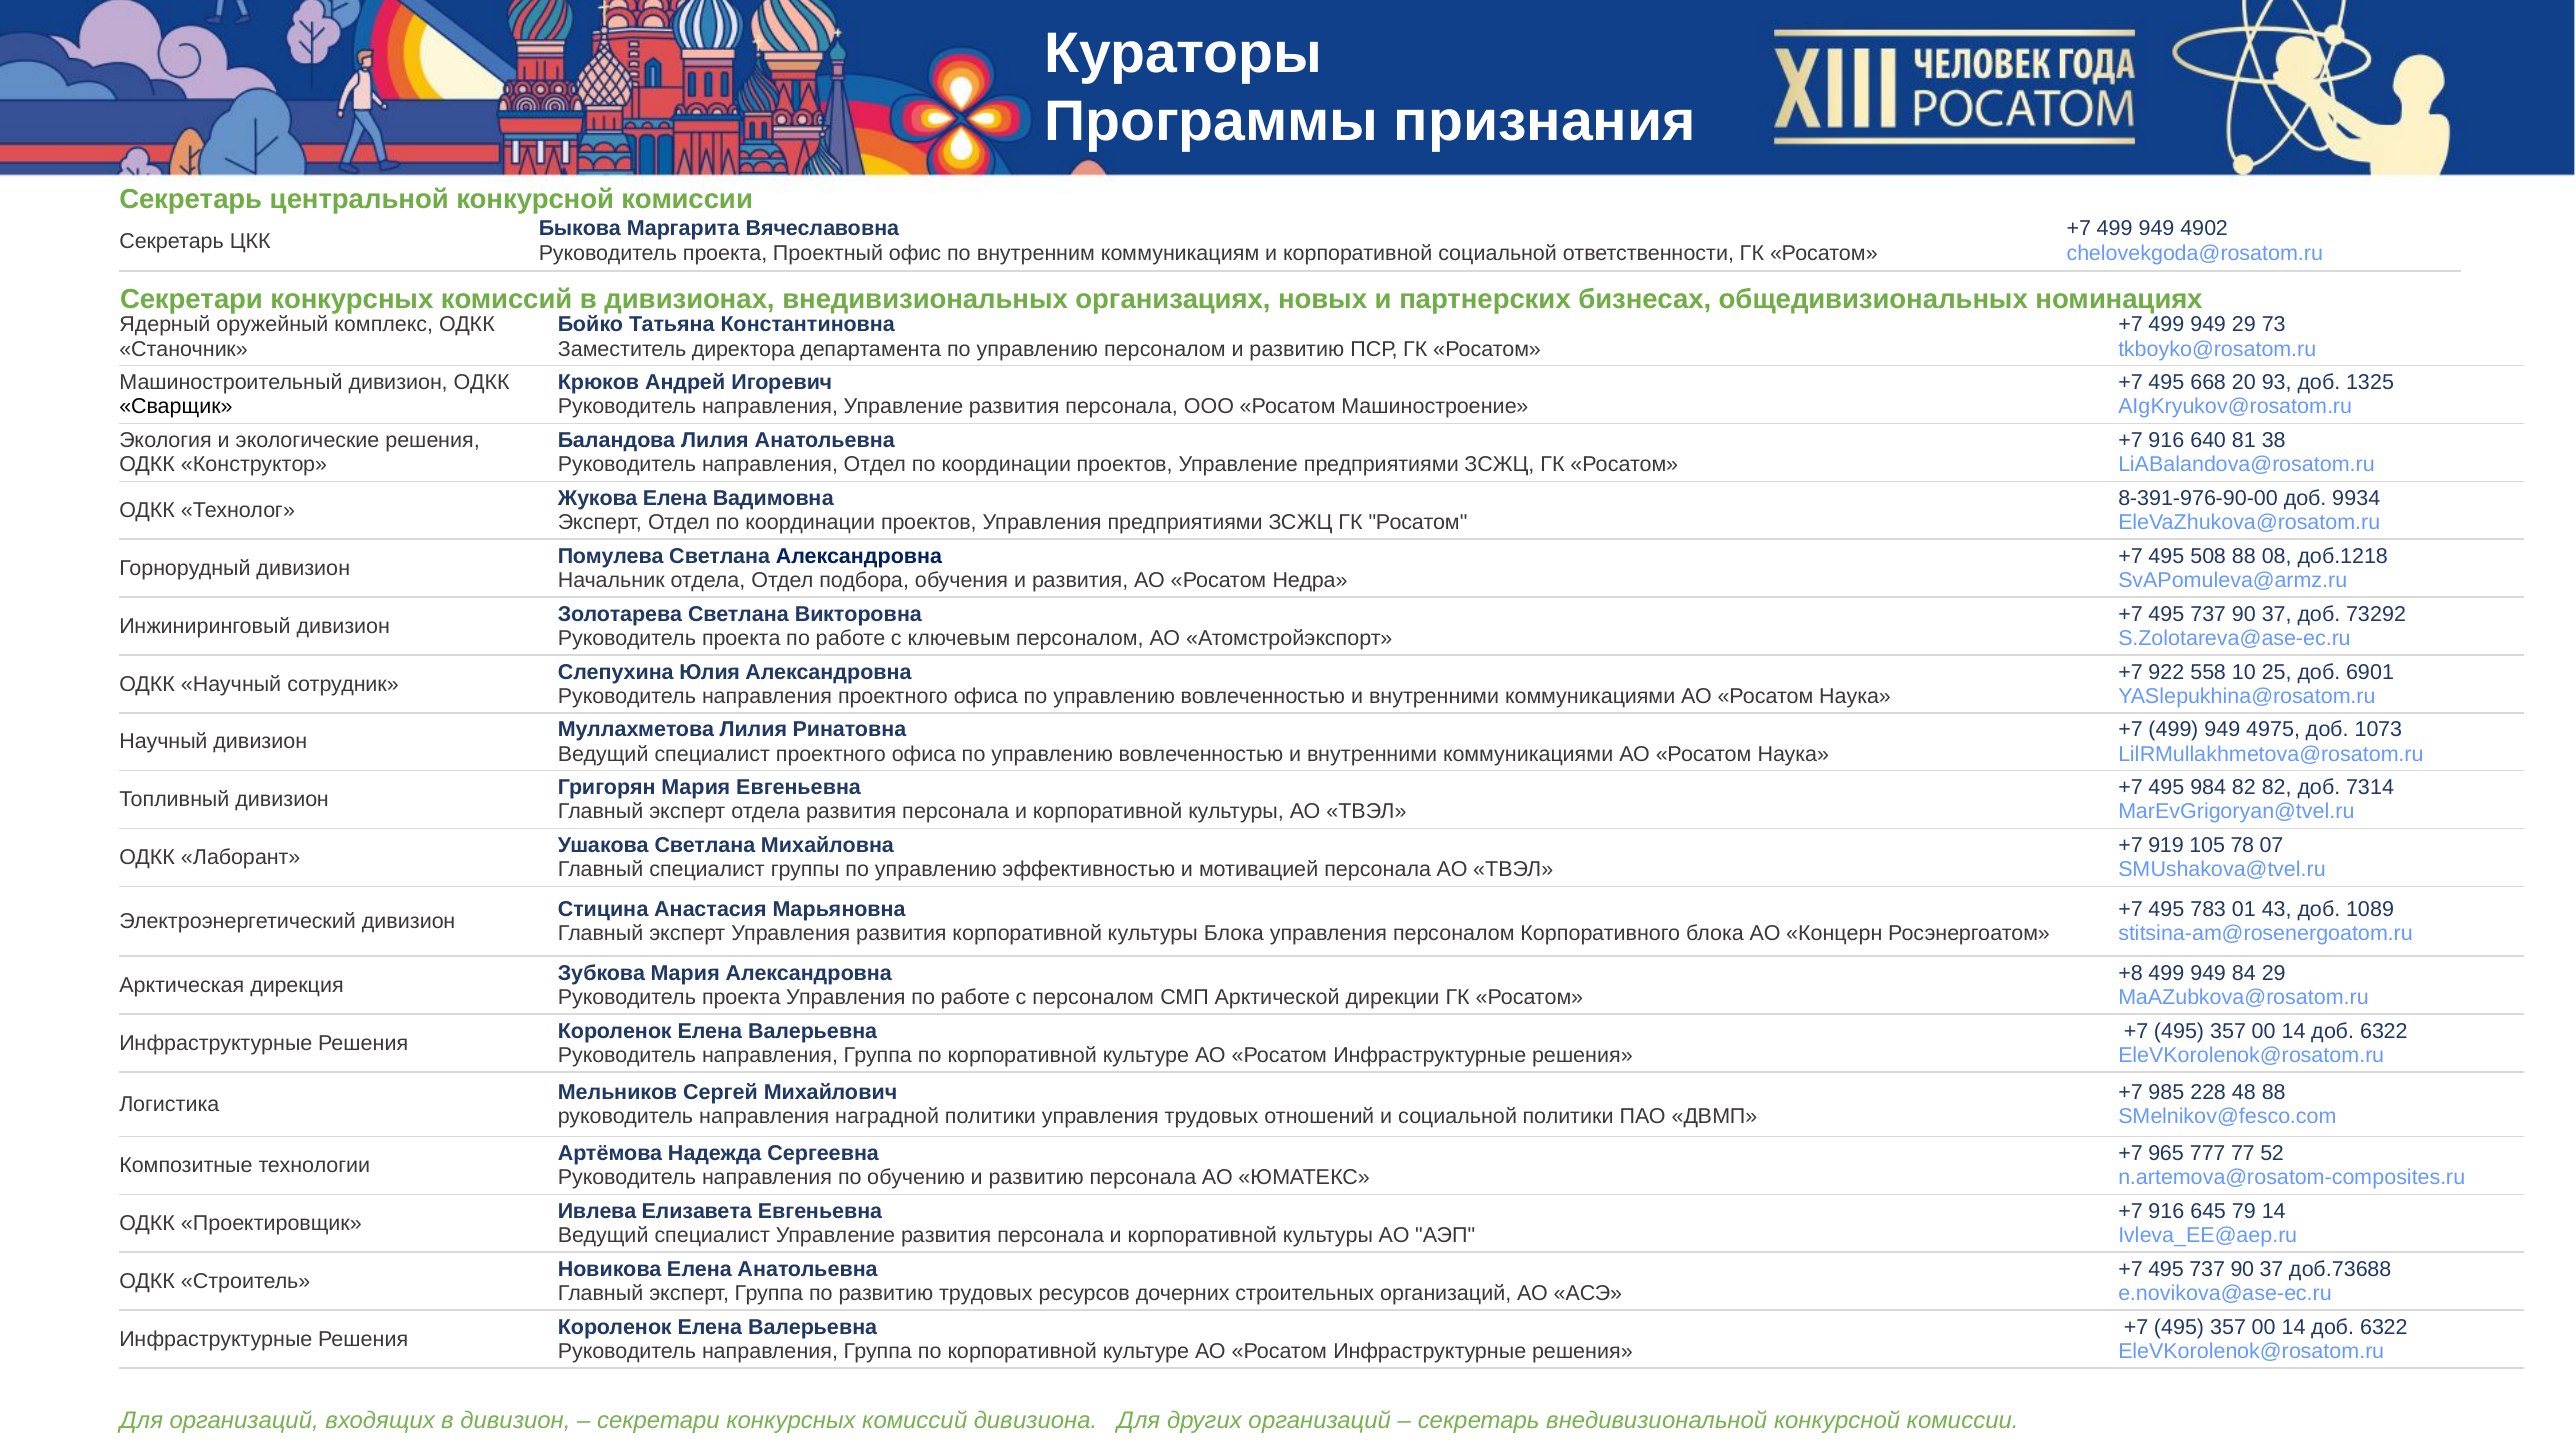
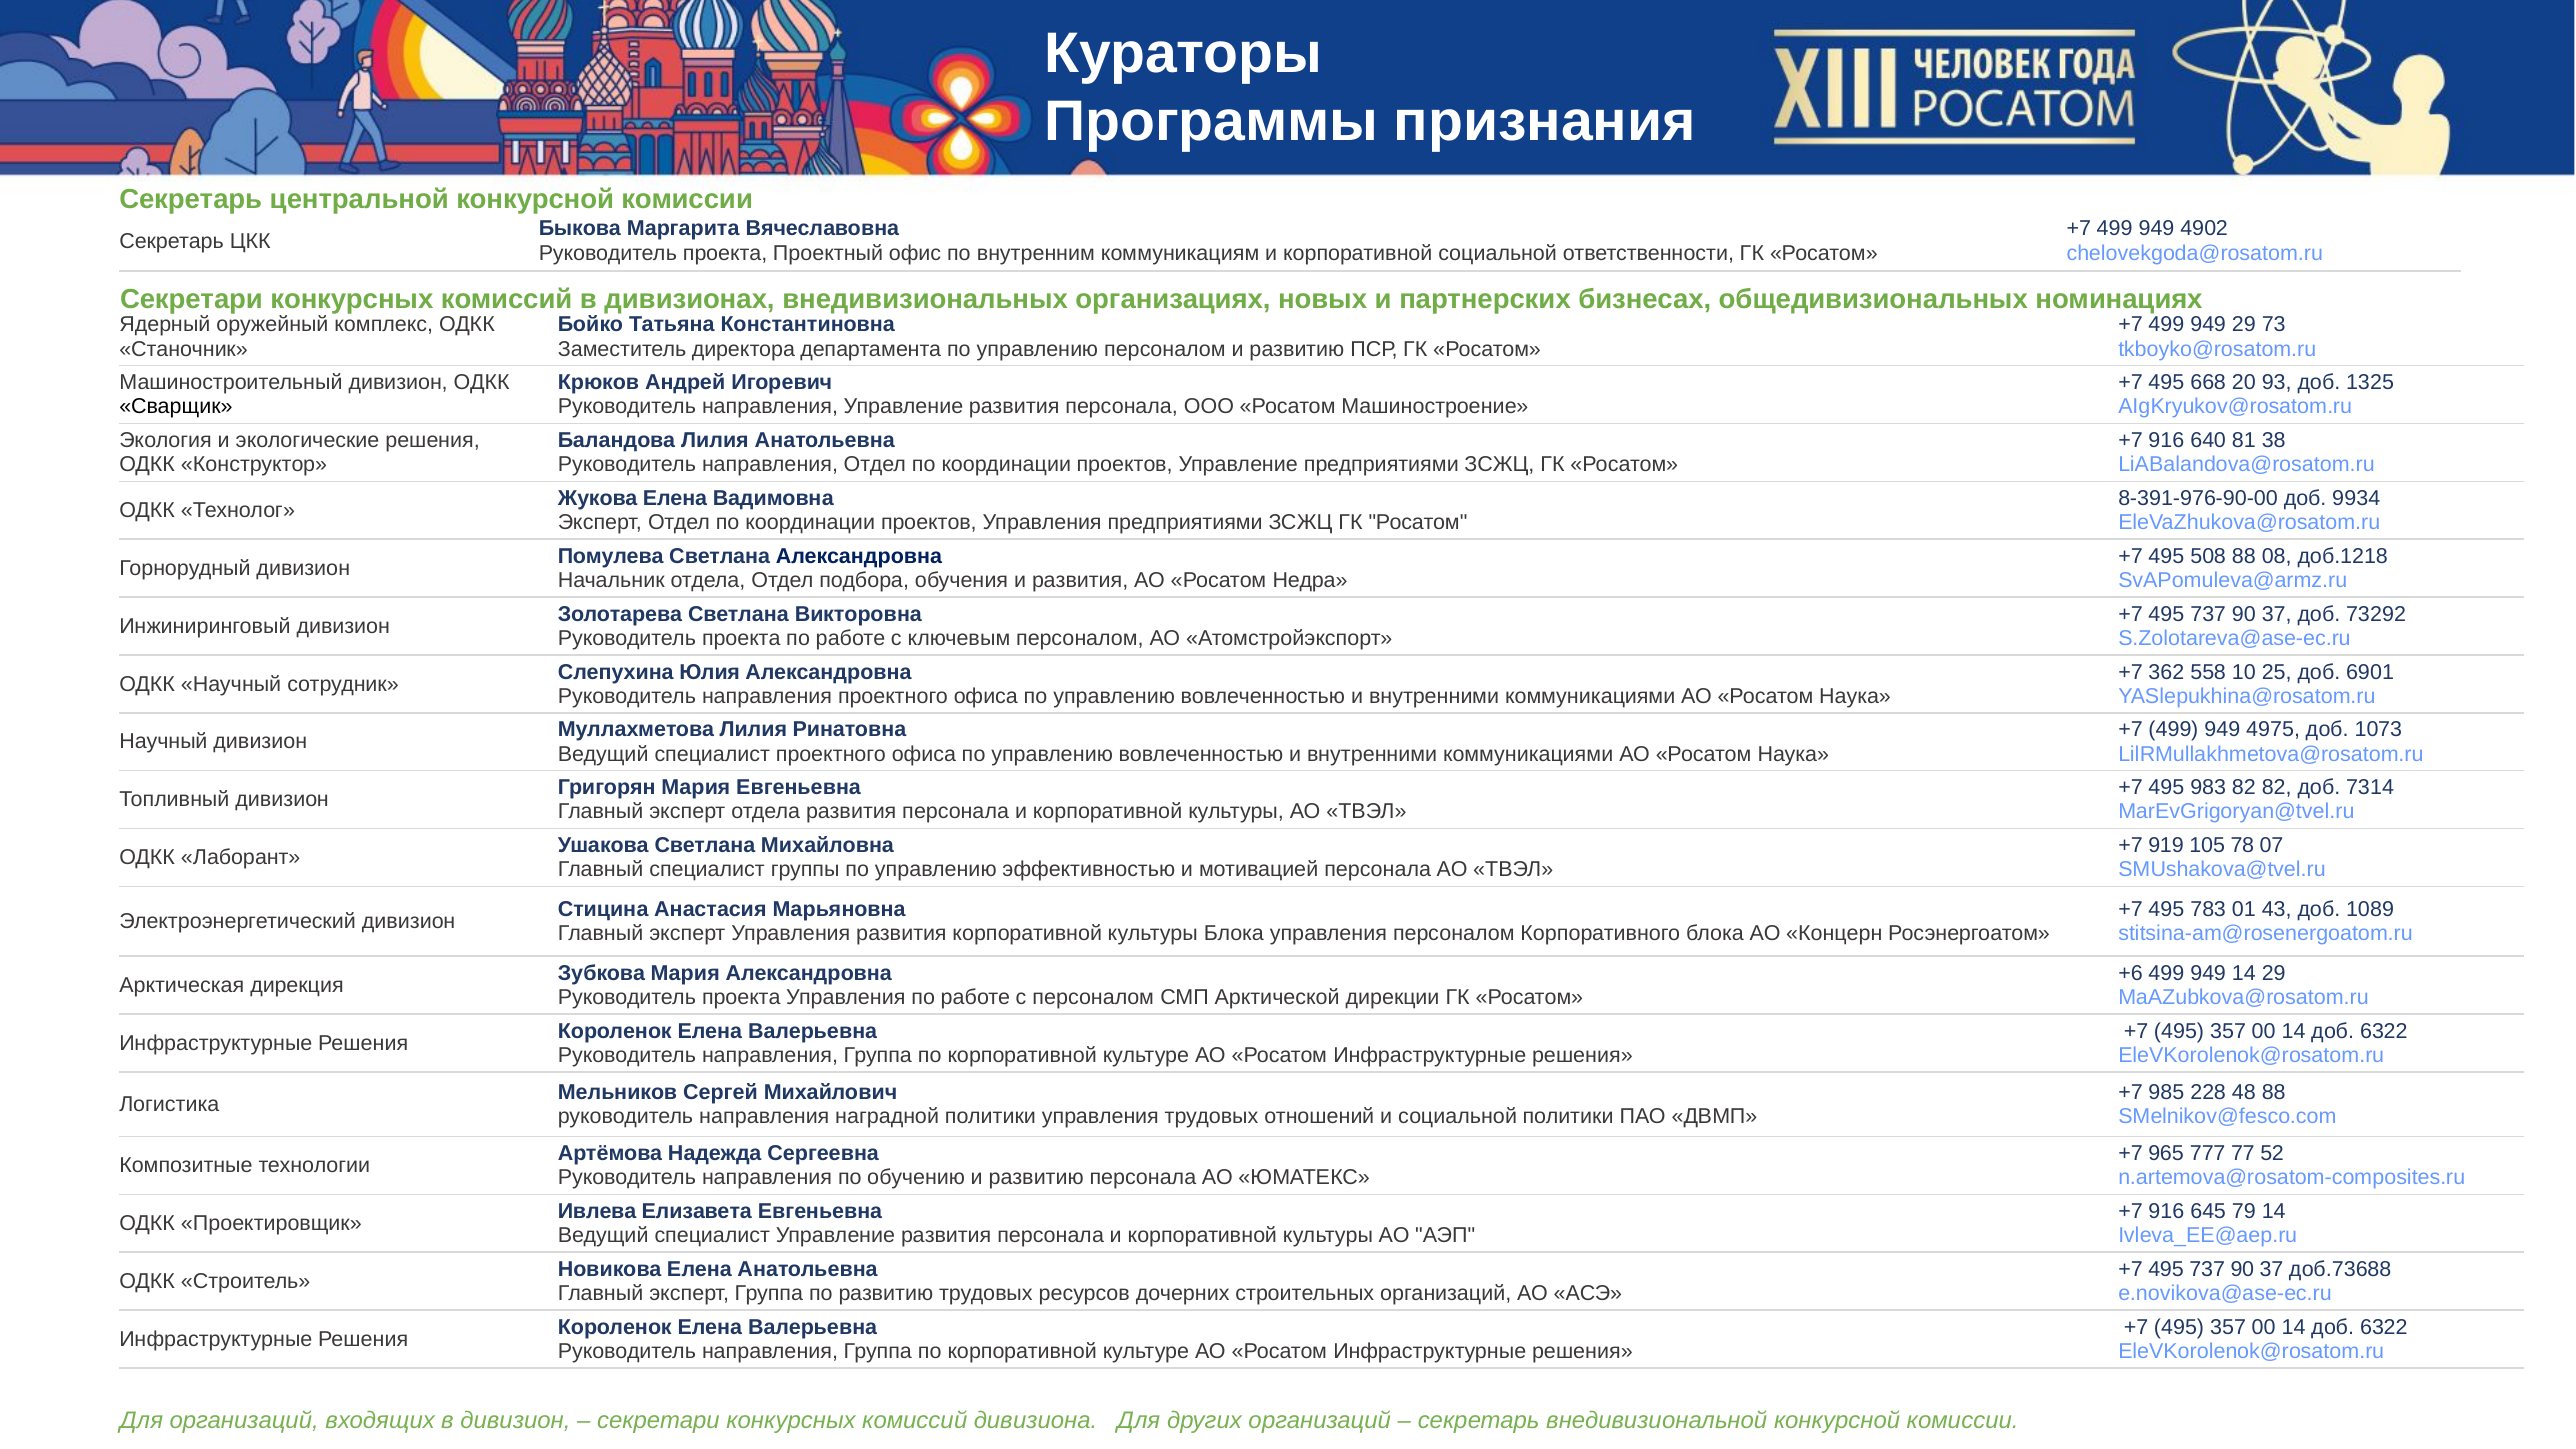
922: 922 -> 362
984: 984 -> 983
+8: +8 -> +6
949 84: 84 -> 14
